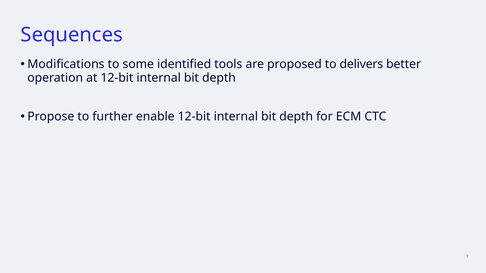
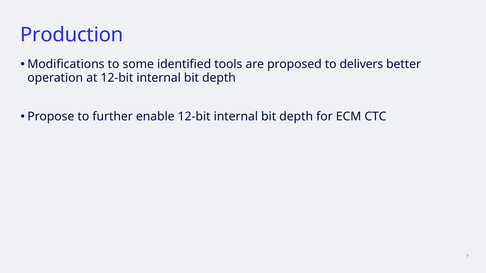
Sequences: Sequences -> Production
